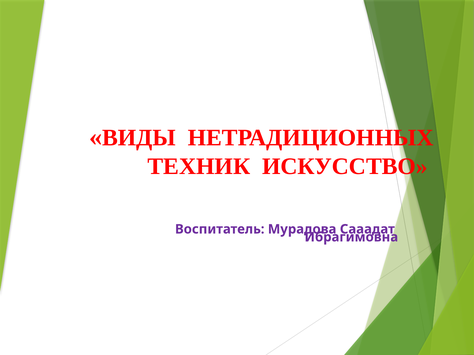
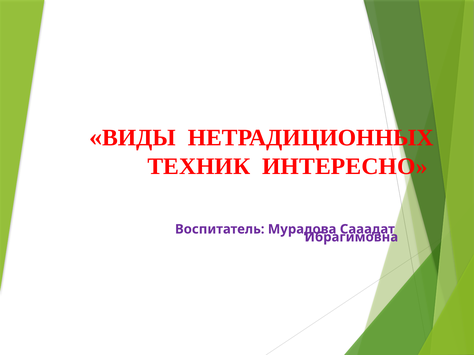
ИСКУССТВО: ИСКУССТВО -> ИНТЕРЕСНО
